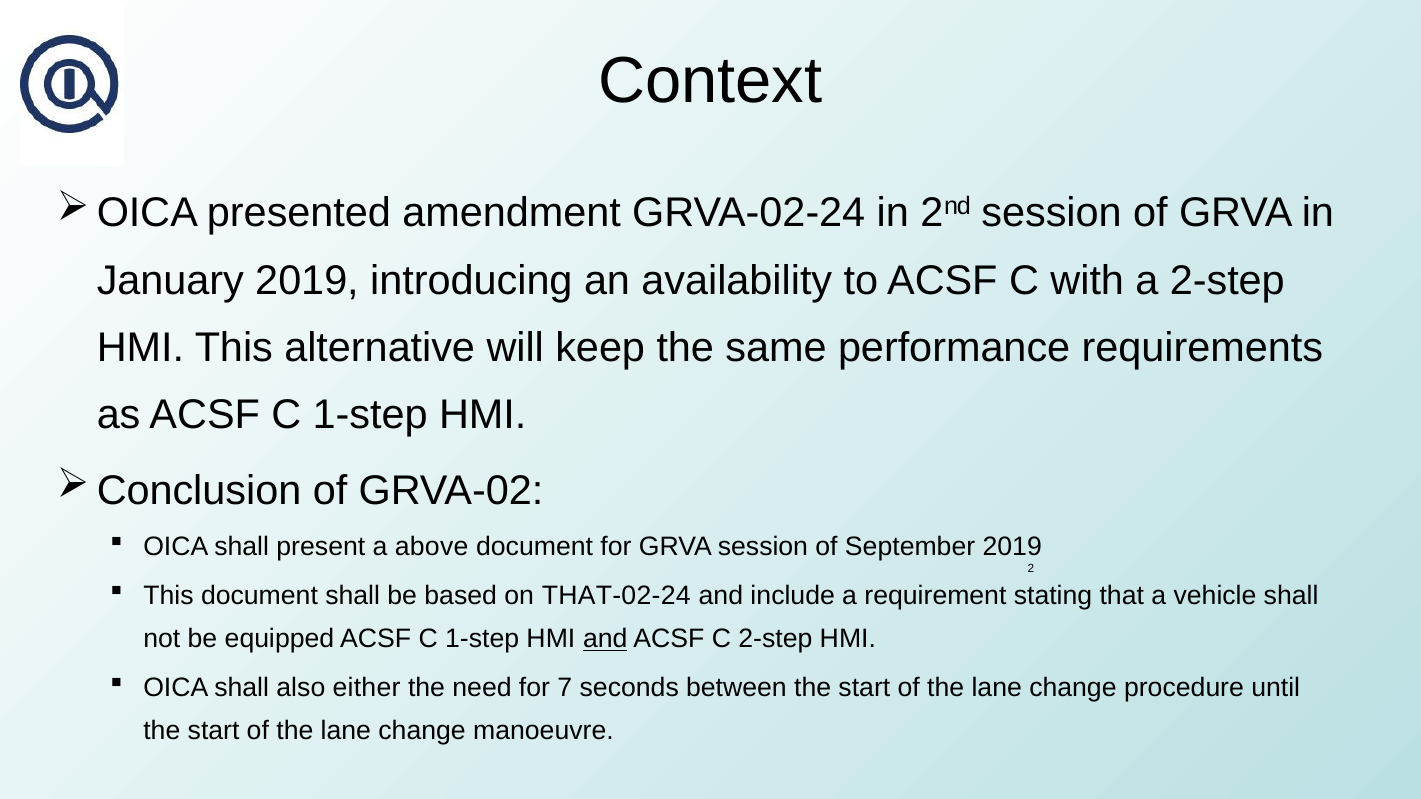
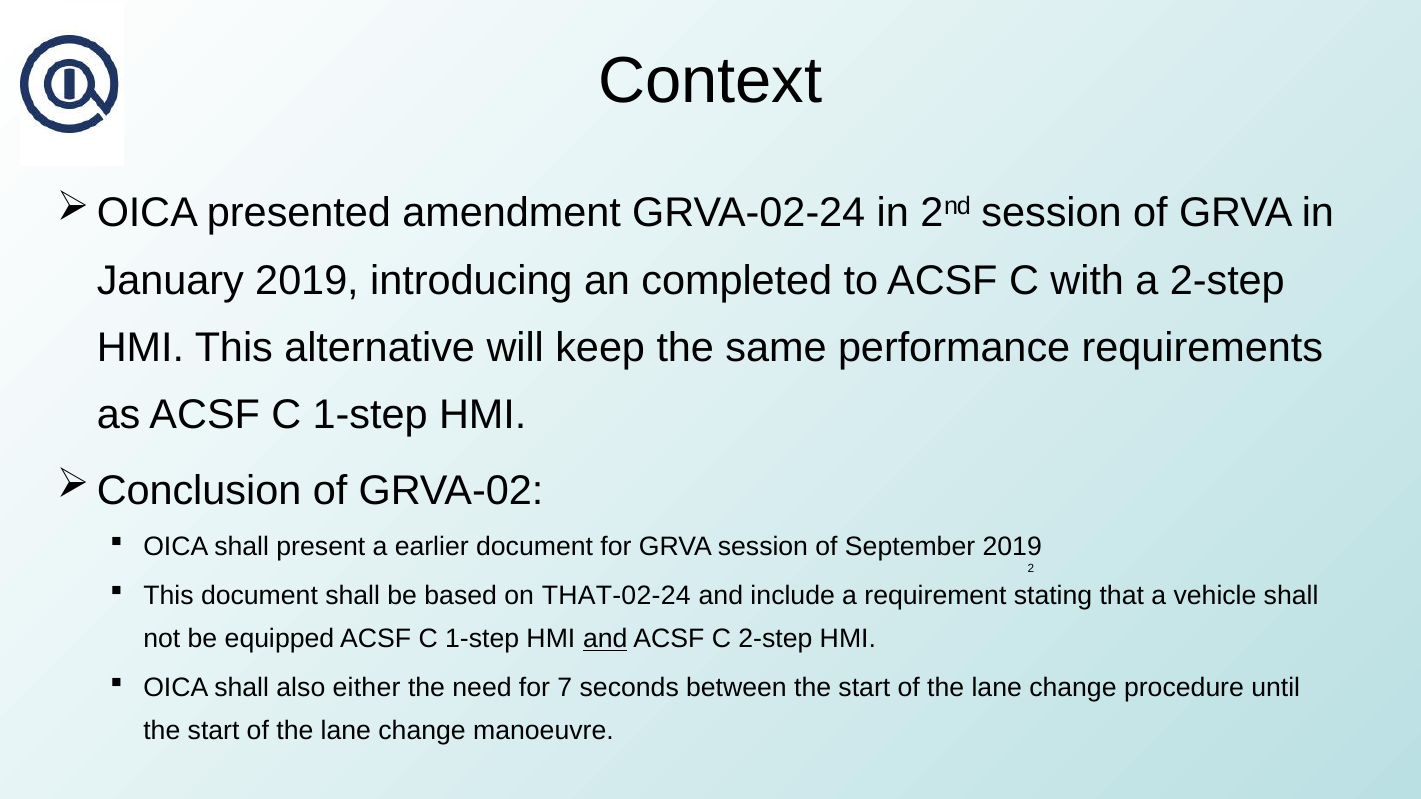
availability: availability -> completed
above: above -> earlier
